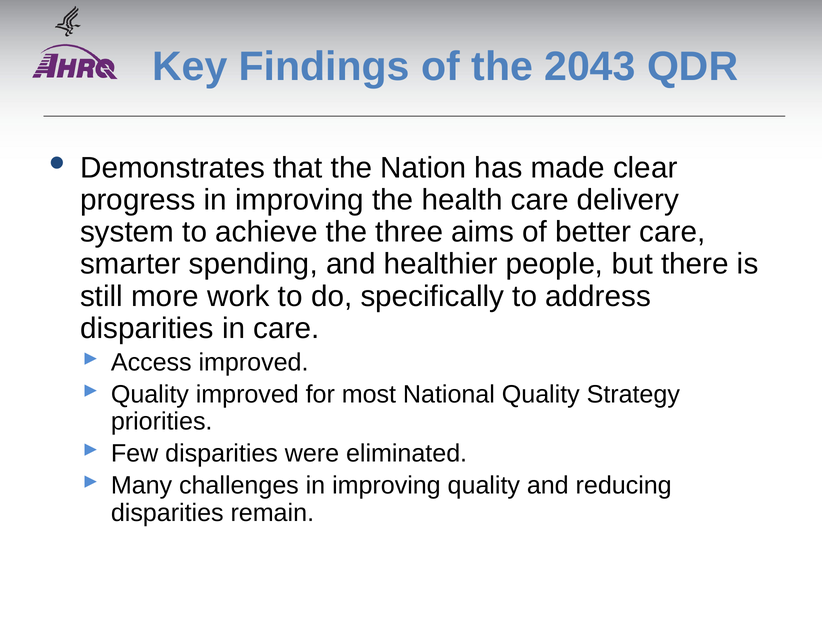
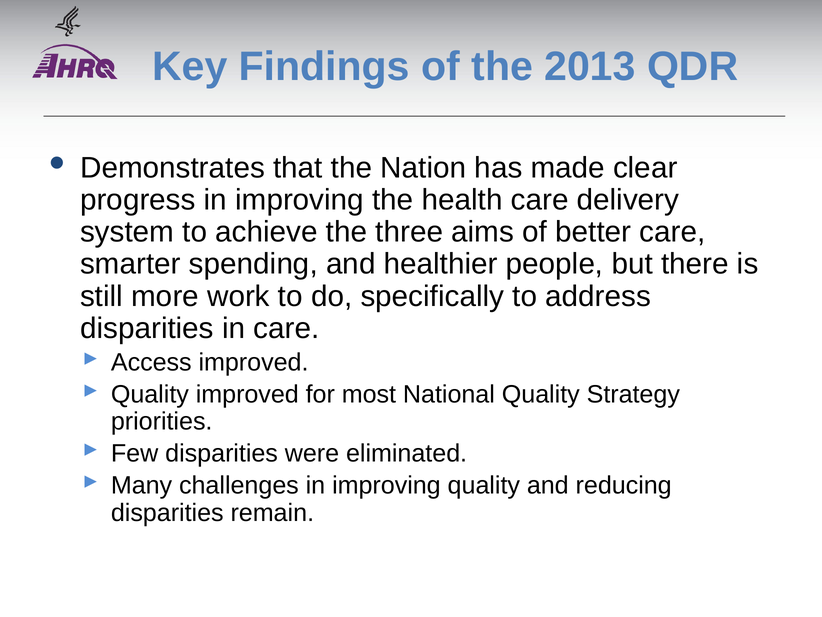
2043: 2043 -> 2013
